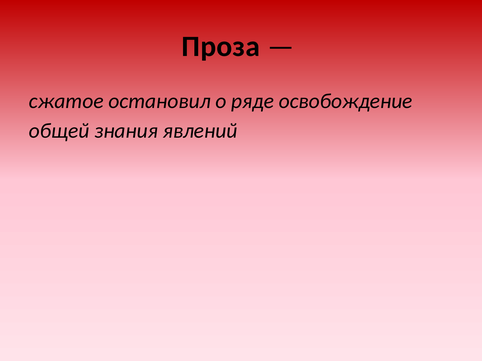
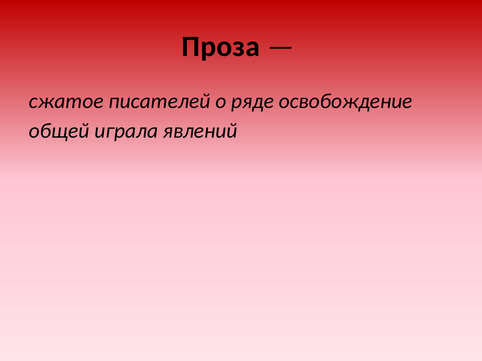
остановил: остановил -> писателей
знания: знания -> играла
